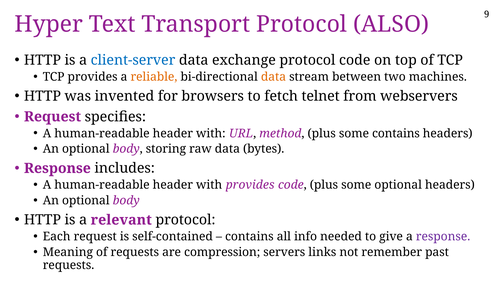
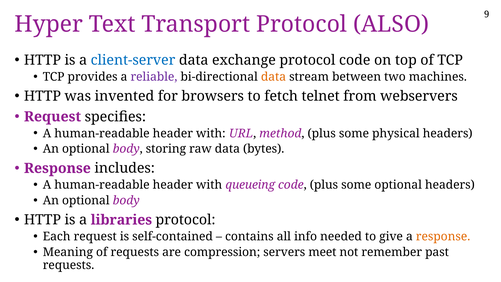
reliable colour: orange -> purple
some contains: contains -> physical
with provides: provides -> queueing
relevant: relevant -> libraries
response at (443, 236) colour: purple -> orange
links: links -> meet
